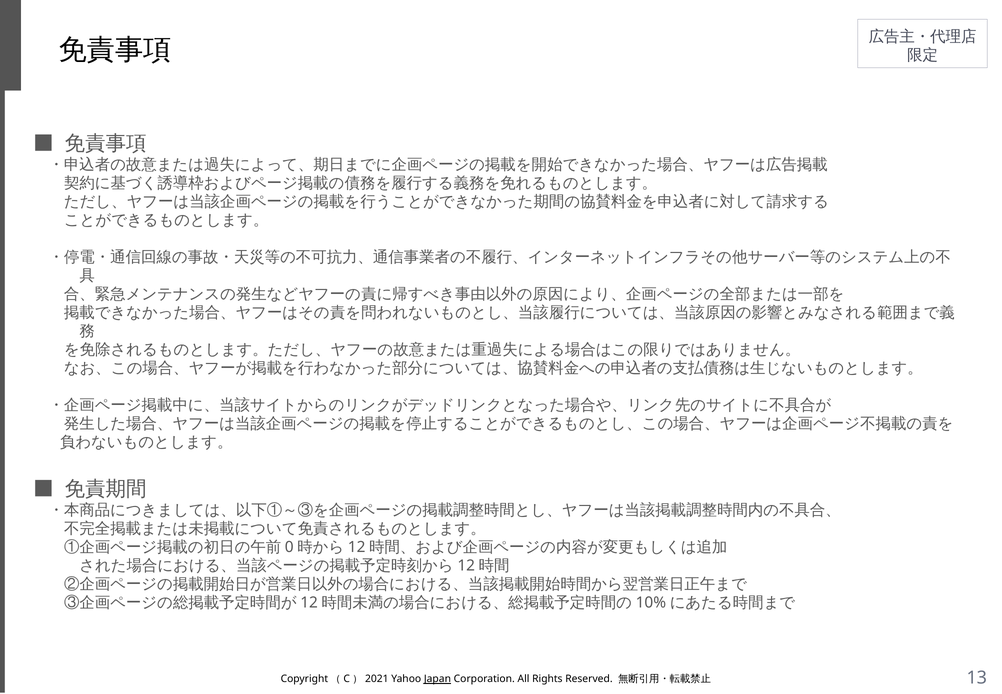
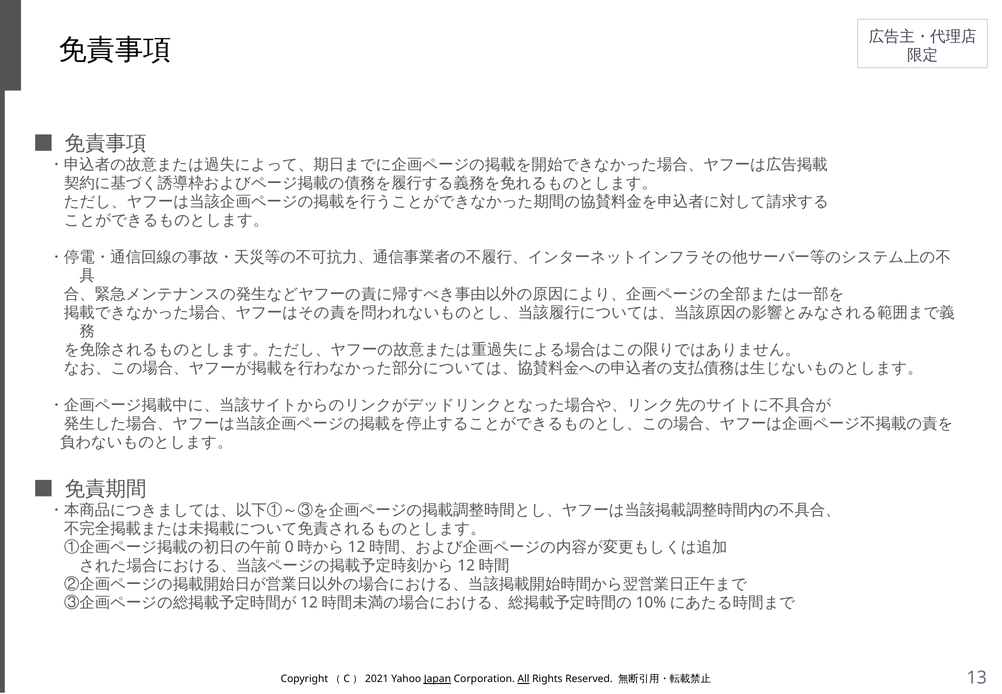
All underline: none -> present
